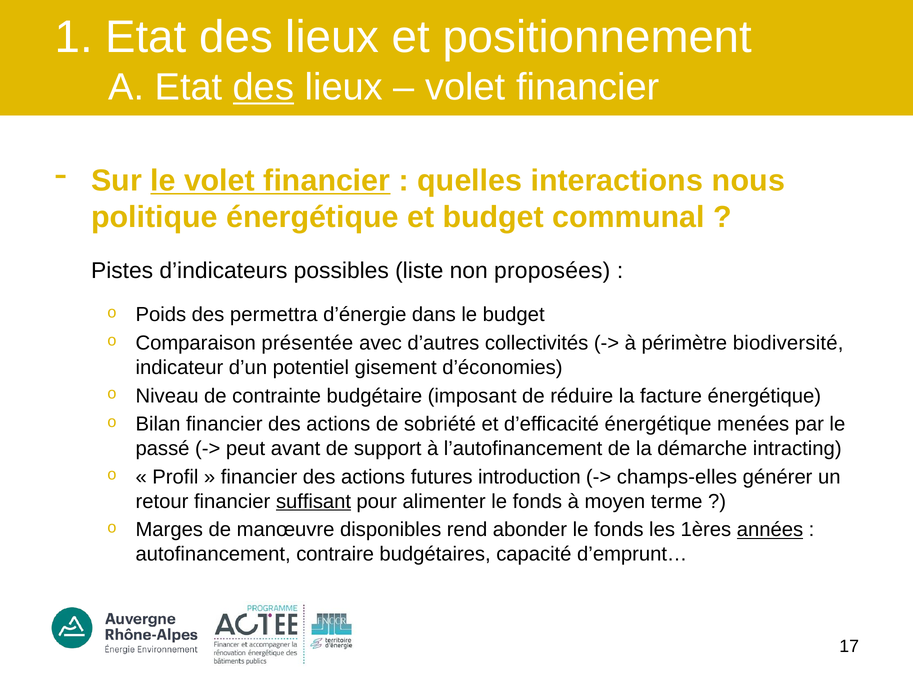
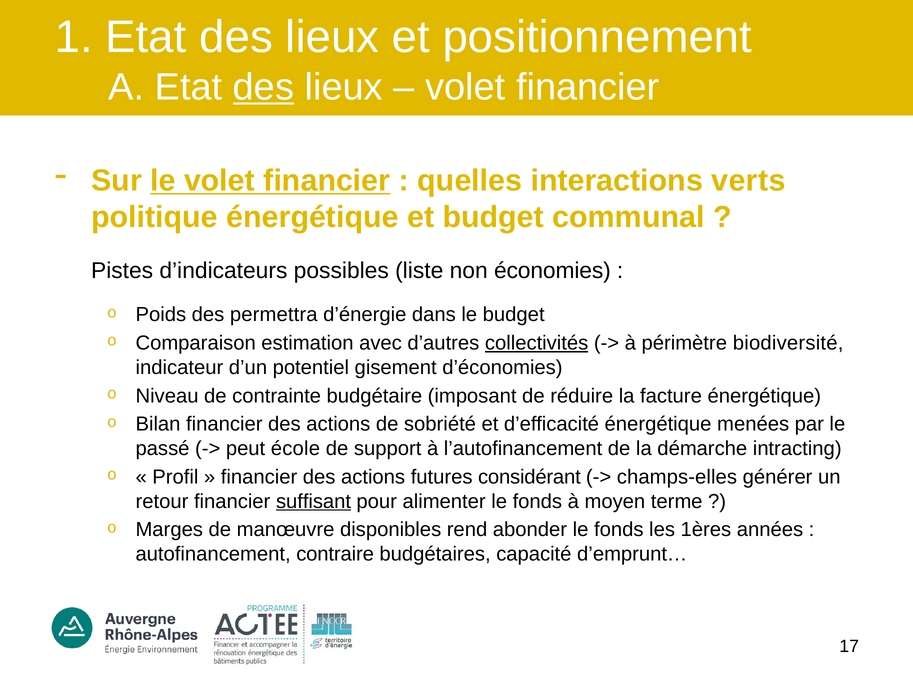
nous: nous -> verts
proposées: proposées -> économies
présentée: présentée -> estimation
collectivités underline: none -> present
avant: avant -> école
introduction: introduction -> considérant
années underline: present -> none
